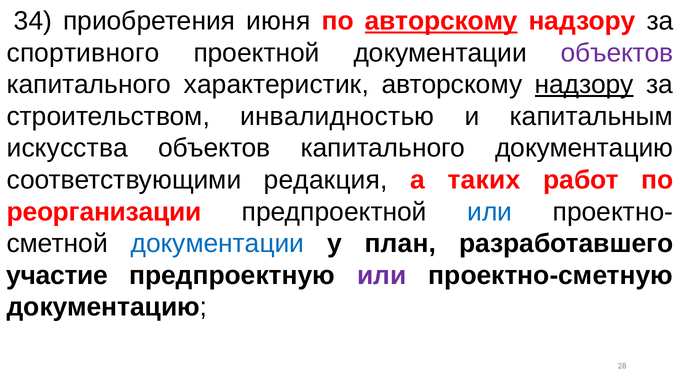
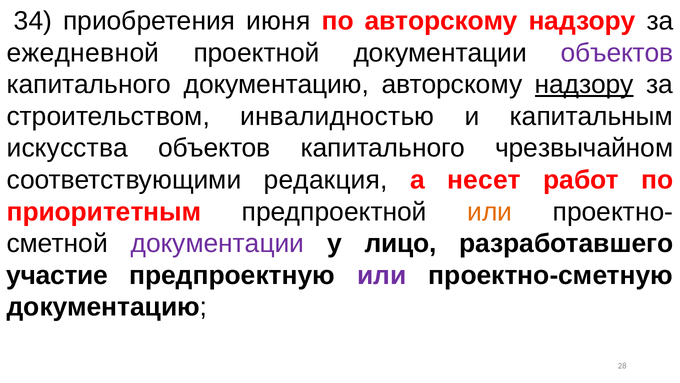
авторскому at (441, 21) underline: present -> none
спортивного: спортивного -> ежедневной
капитального характеристик: характеристик -> документацию
капитального документацию: документацию -> чрезвычайном
таких: таких -> несет
реорганизации: реорганизации -> приоритетным
или at (490, 212) colour: blue -> orange
документации at (218, 243) colour: blue -> purple
план: план -> лицо
